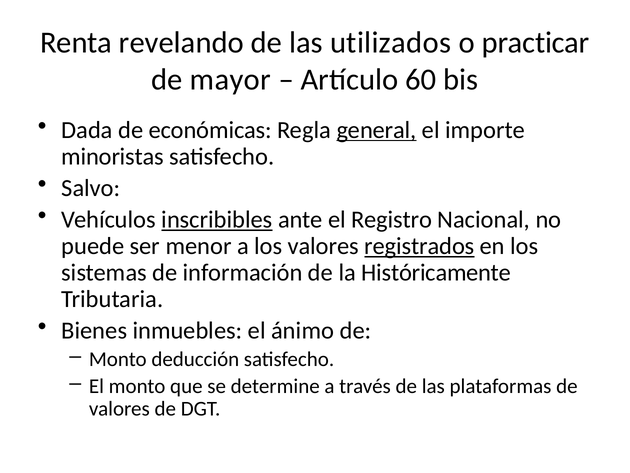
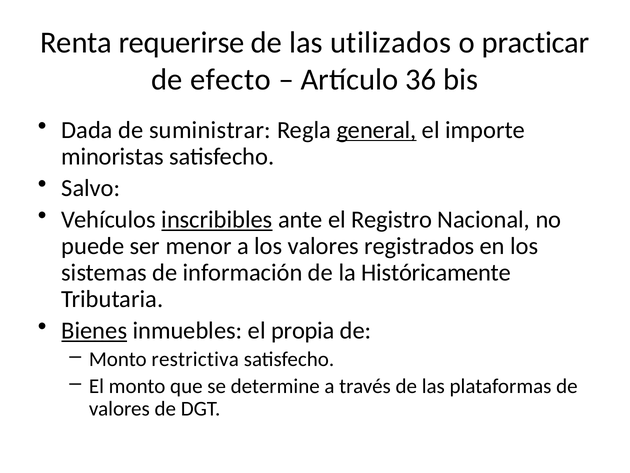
revelando: revelando -> requerirse
mayor: mayor -> efecto
60: 60 -> 36
económicas: económicas -> suministrar
registrados underline: present -> none
Bienes underline: none -> present
ánimo: ánimo -> propia
deducción: deducción -> restrictiva
